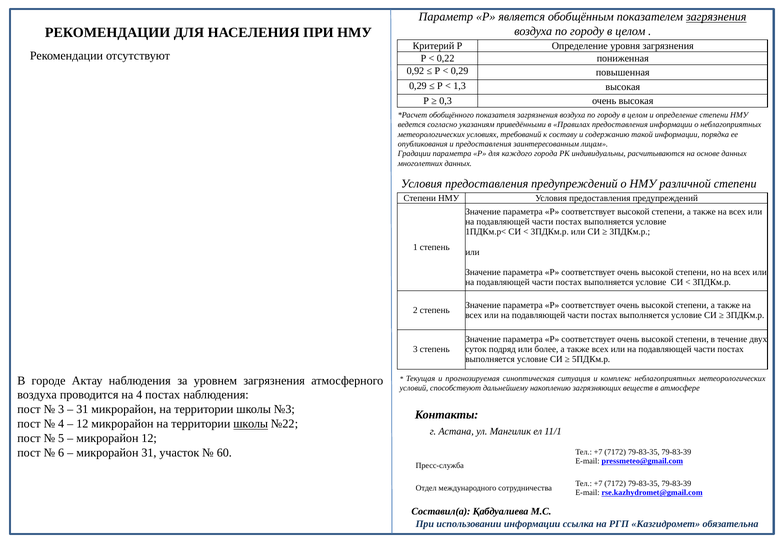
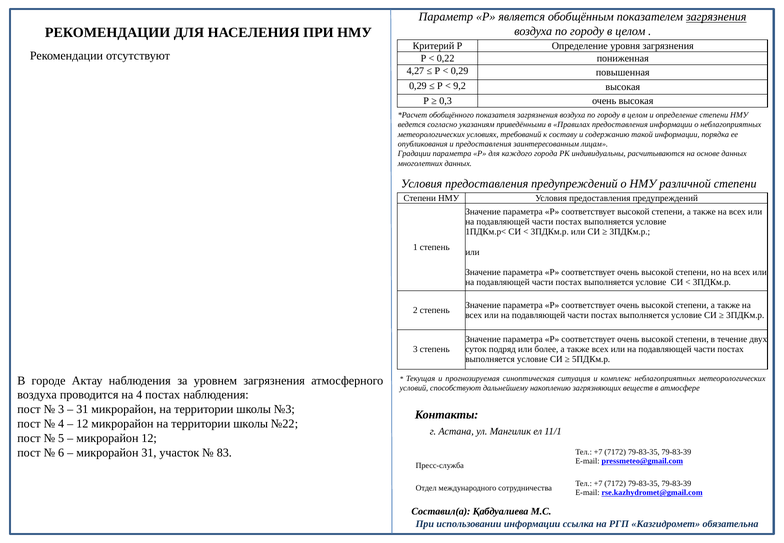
0,92: 0,92 -> 4,27
1,3: 1,3 -> 9,2
школы at (251, 424) underline: present -> none
60: 60 -> 83
